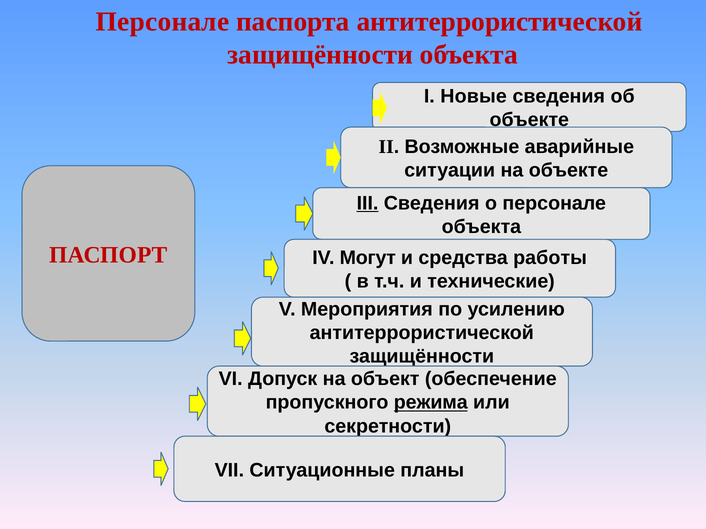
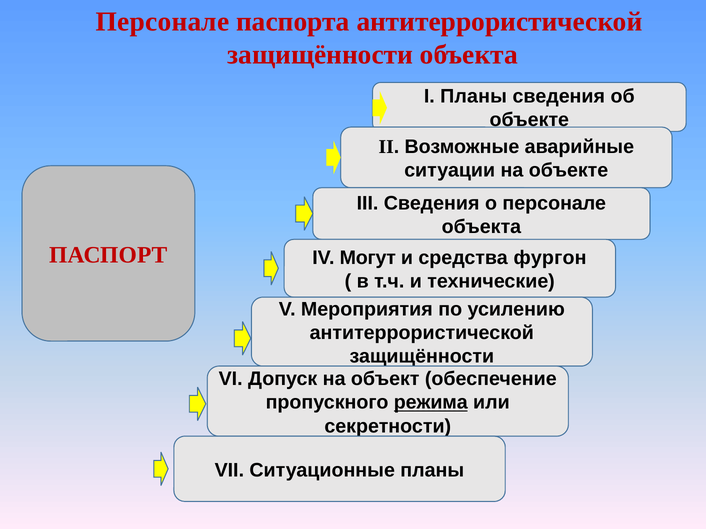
I Новые: Новые -> Планы
III underline: present -> none
работы: работы -> фургон
